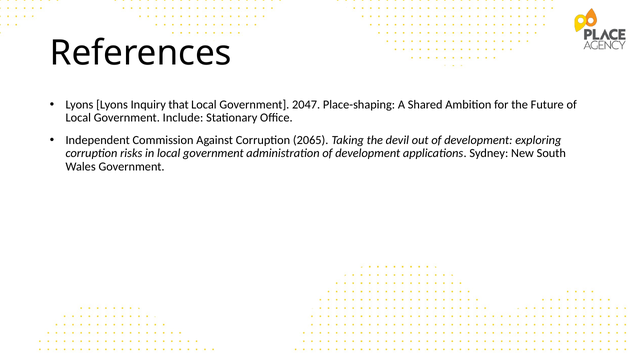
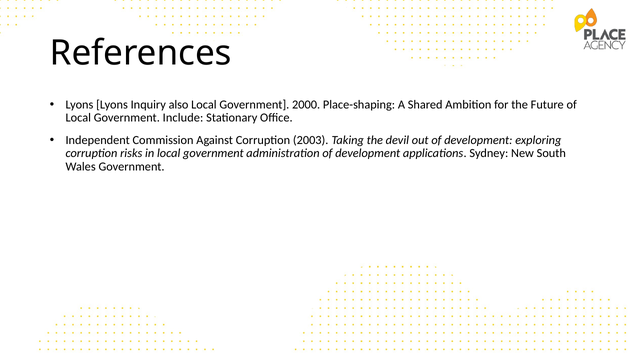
that: that -> also
2047: 2047 -> 2000
2065: 2065 -> 2003
